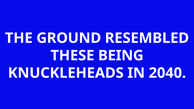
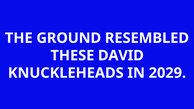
BEING: BEING -> DAVID
2040: 2040 -> 2029
